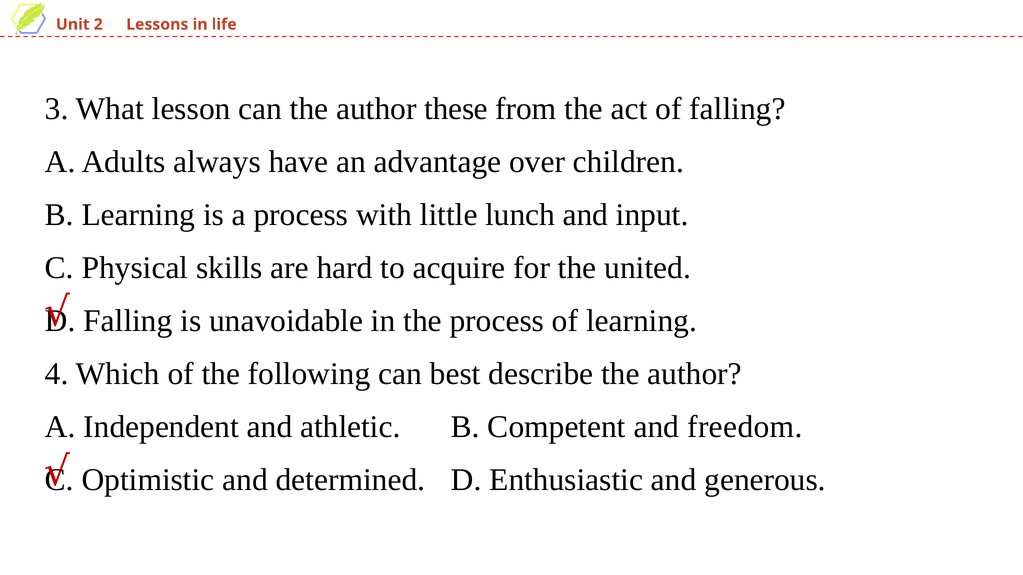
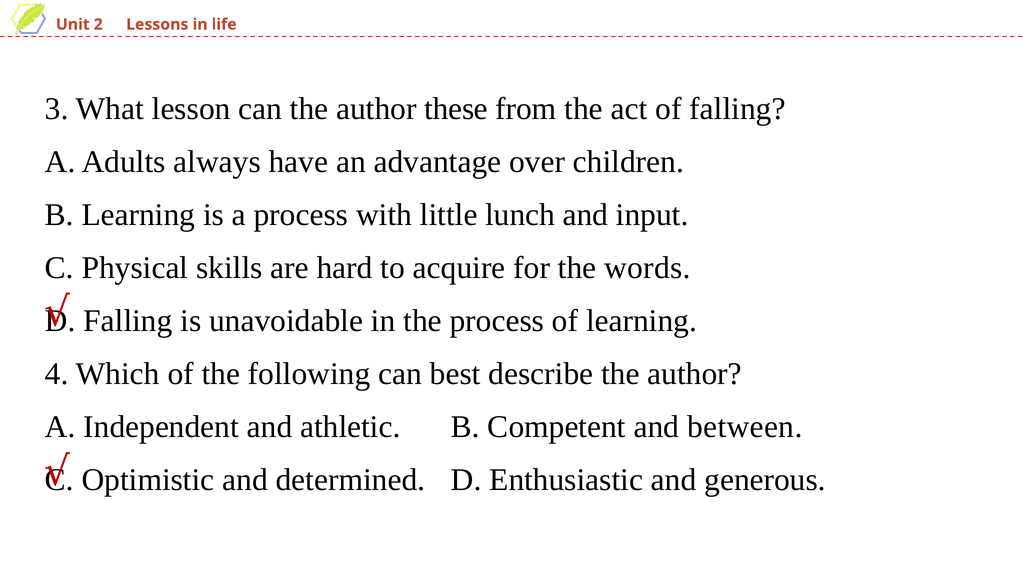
united: united -> words
freedom: freedom -> between
